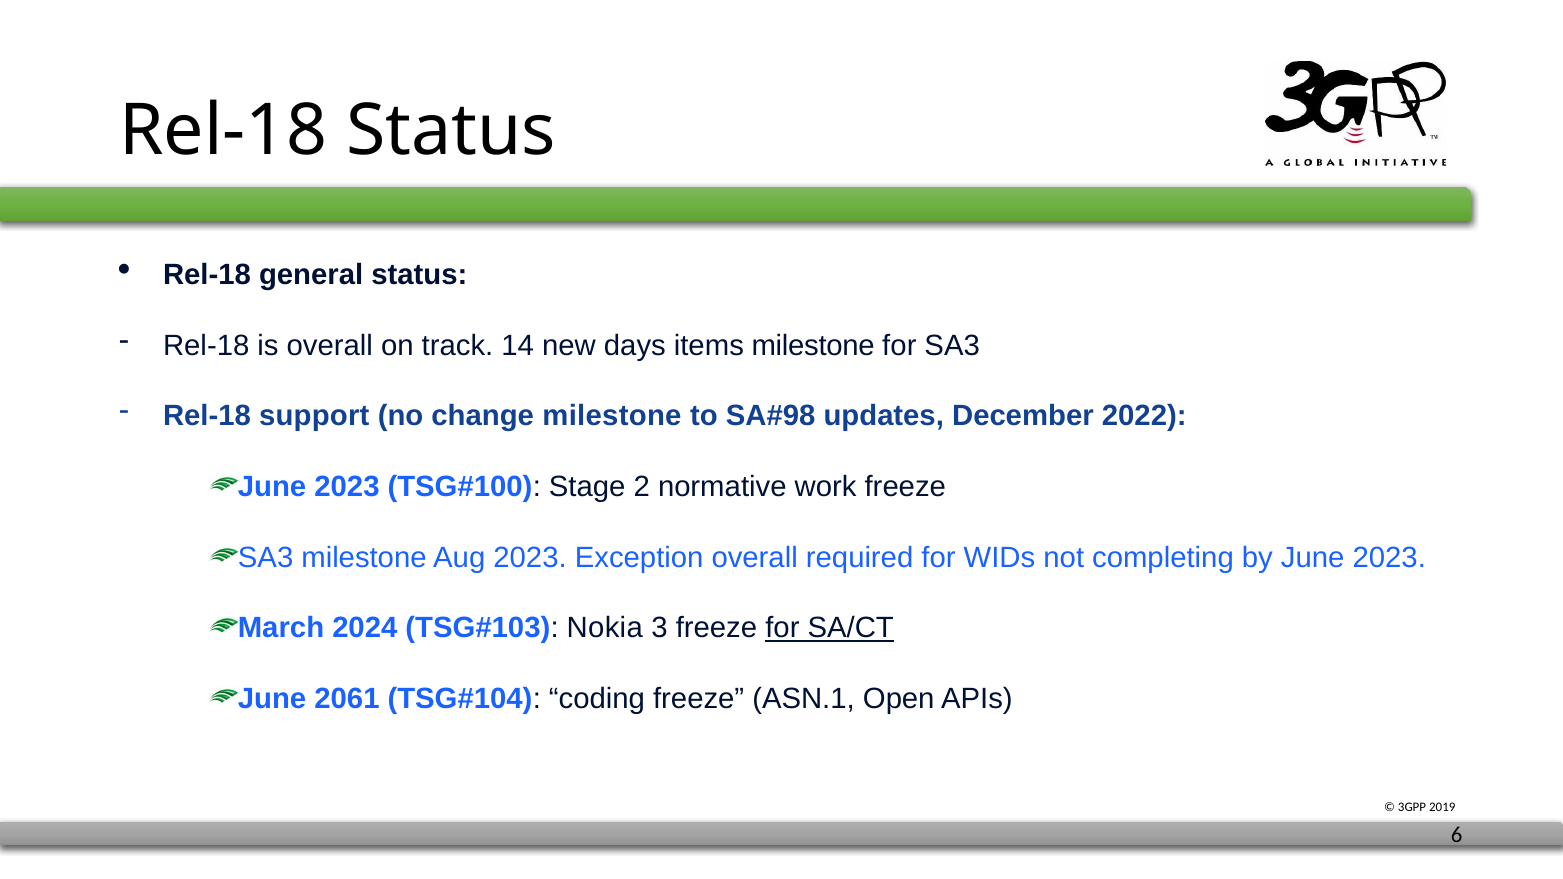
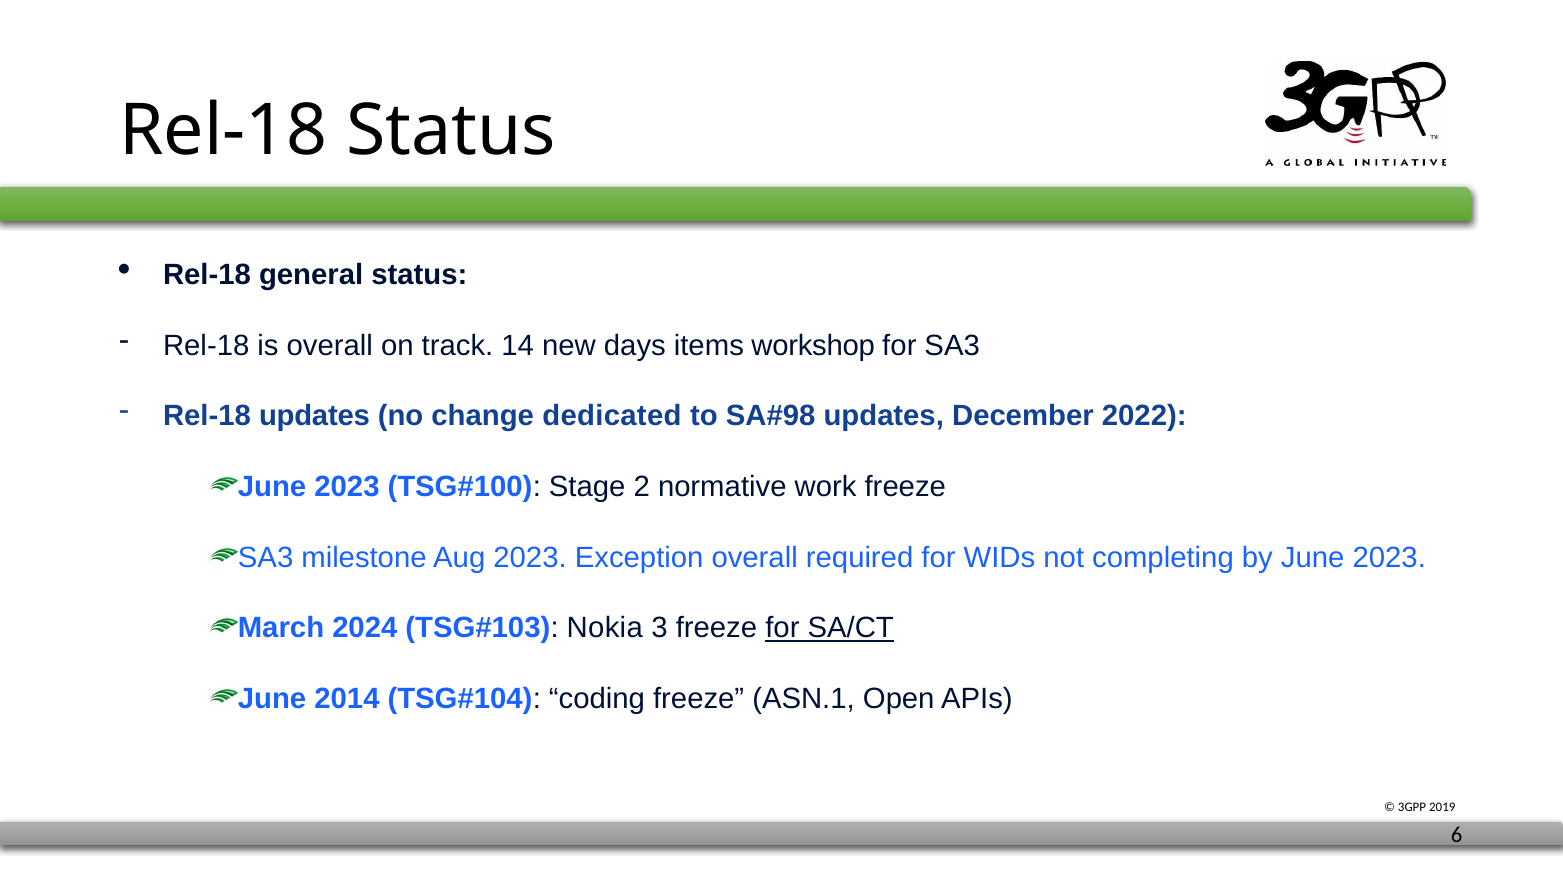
items milestone: milestone -> workshop
Rel-18 support: support -> updates
change milestone: milestone -> dedicated
2061: 2061 -> 2014
